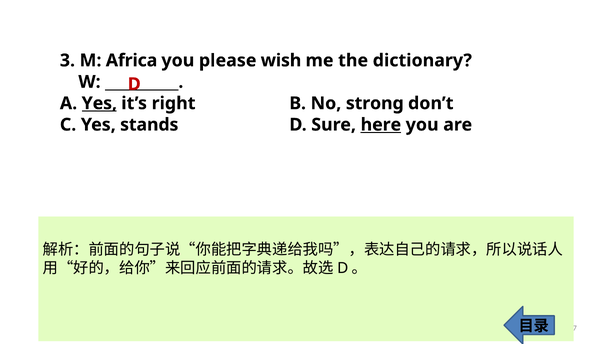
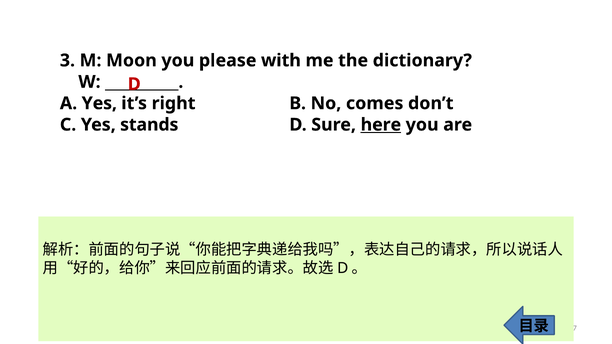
Africa: Africa -> Moon
wish: wish -> with
Yes at (99, 103) underline: present -> none
strong: strong -> comes
